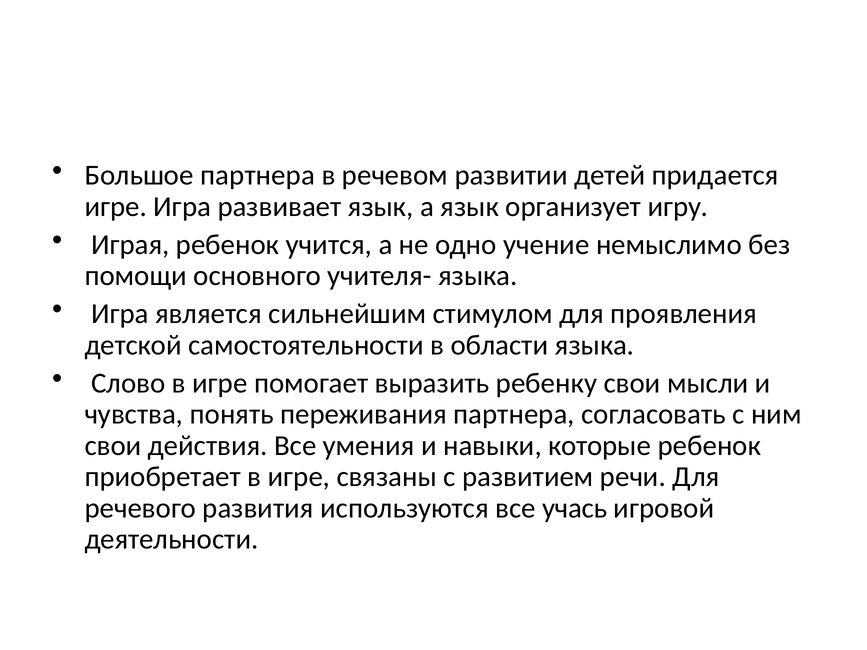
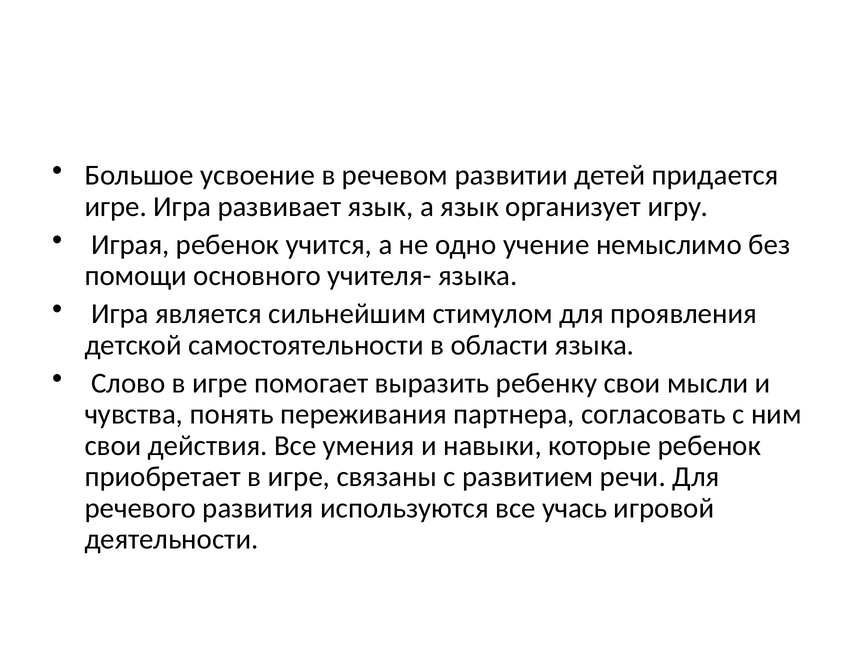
Большое партнера: партнера -> усвоение
